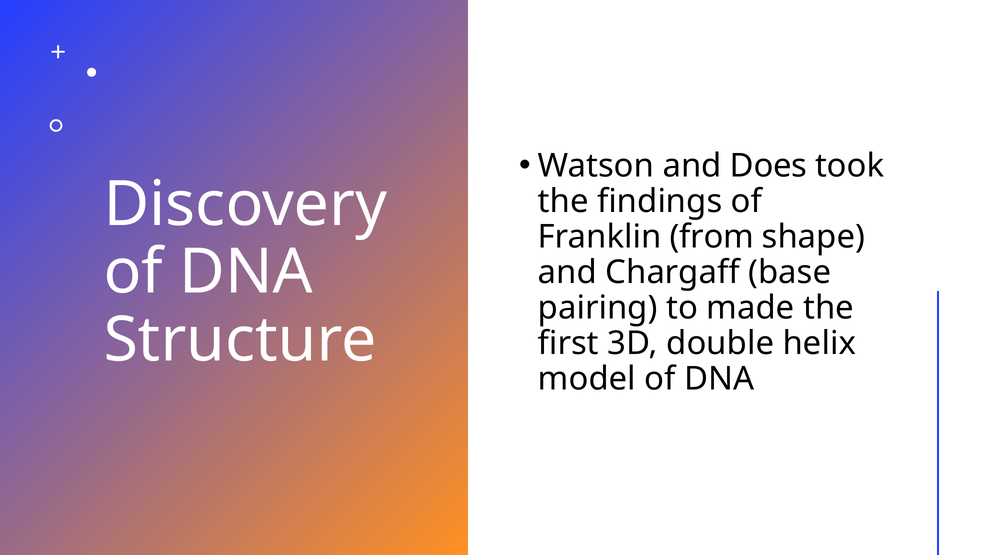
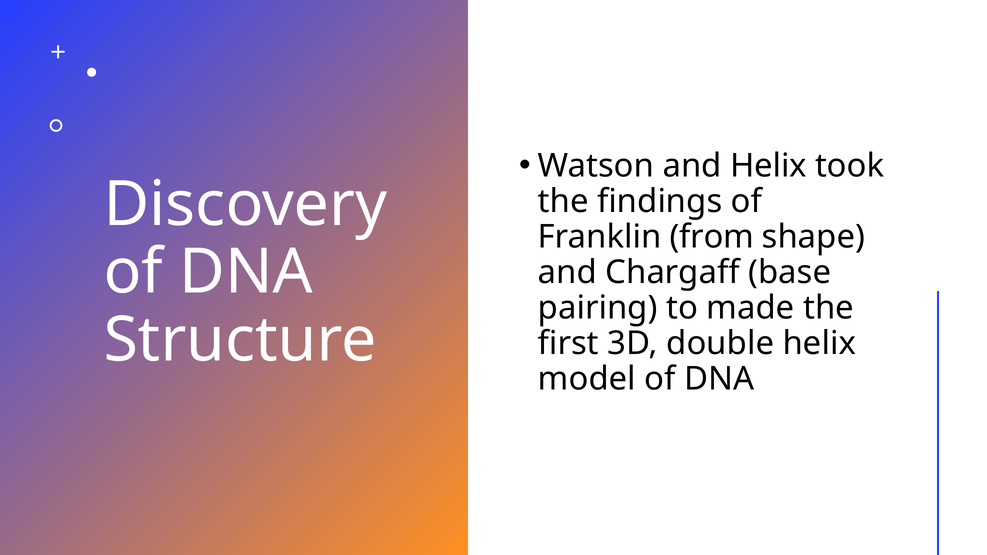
and Does: Does -> Helix
